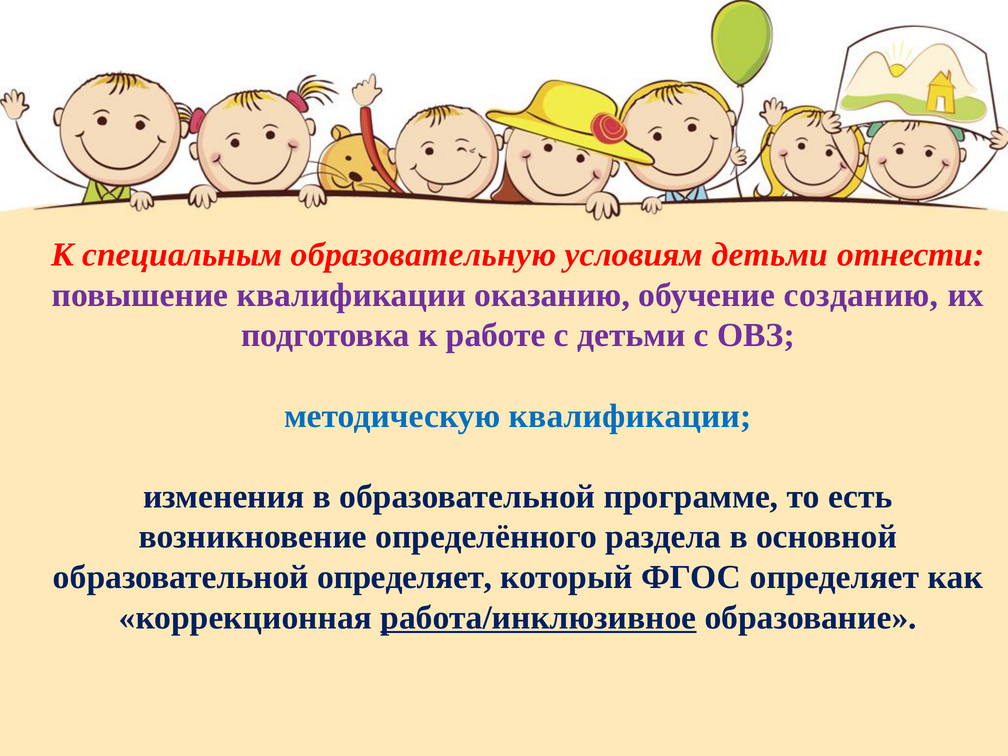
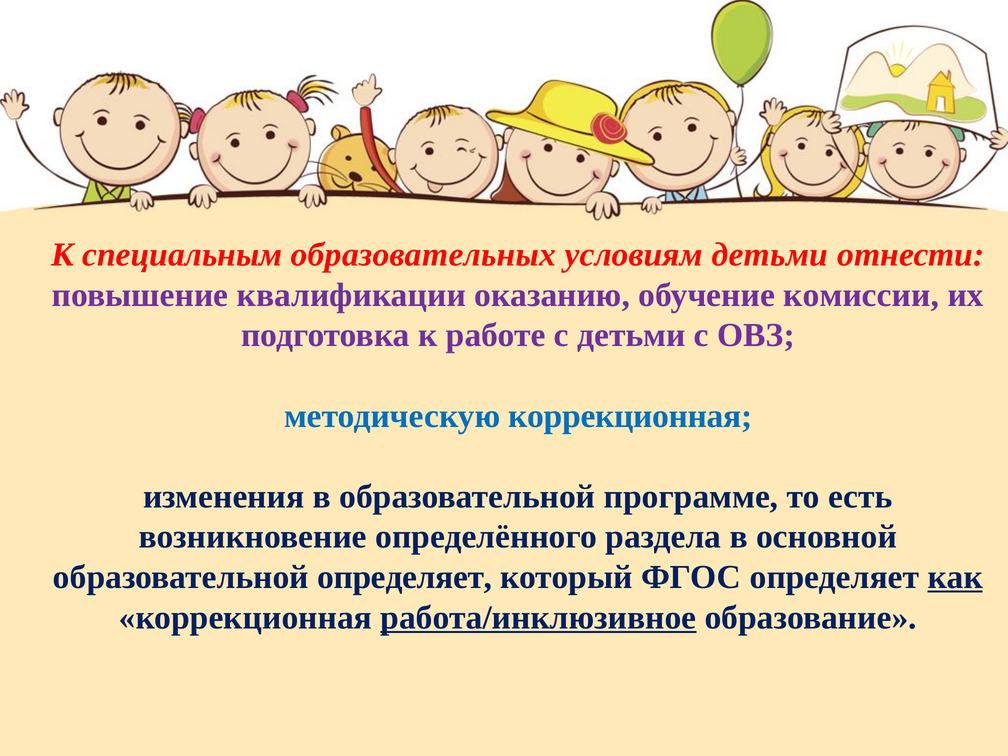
образовательную: образовательную -> образовательных
созданию: созданию -> комиссии
методическую квалификации: квалификации -> коррекционная
как underline: none -> present
